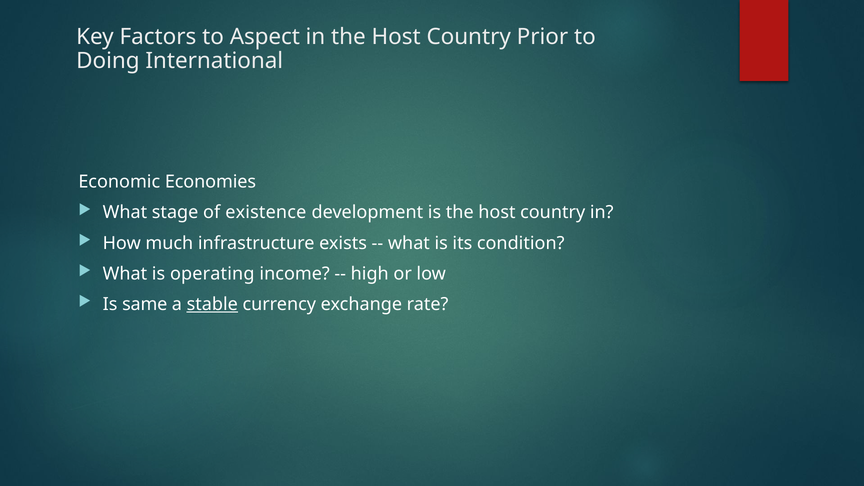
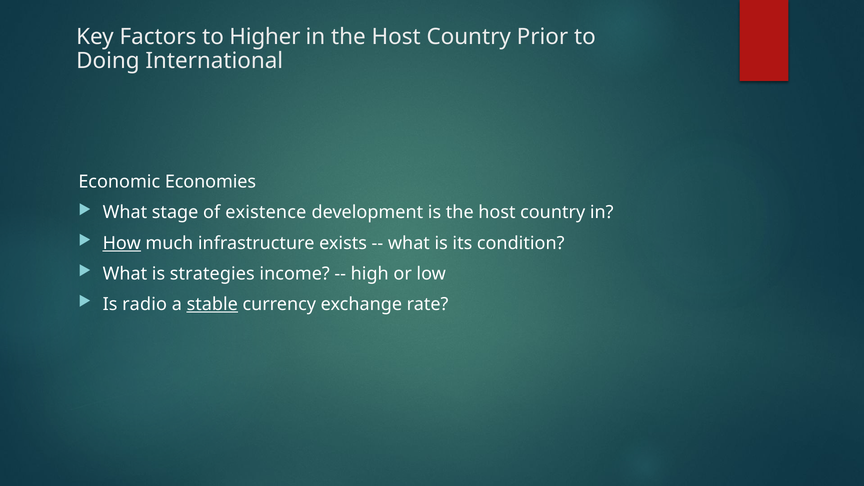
Aspect: Aspect -> Higher
How underline: none -> present
operating: operating -> strategies
same: same -> radio
